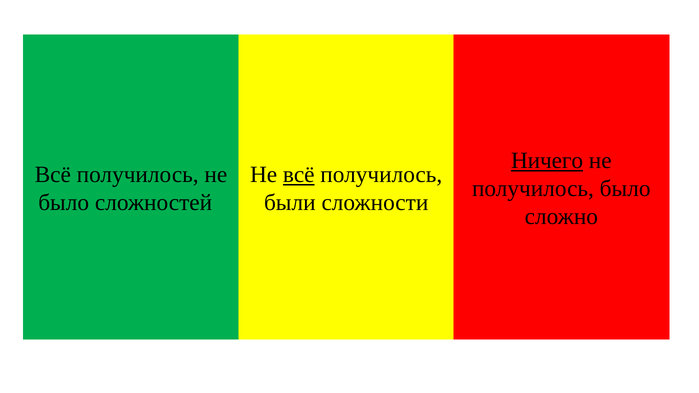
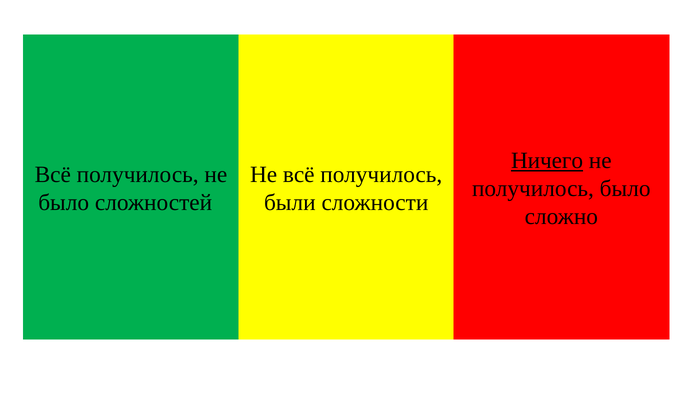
всё at (299, 175) underline: present -> none
